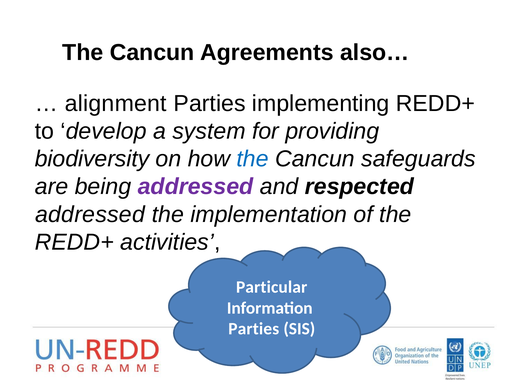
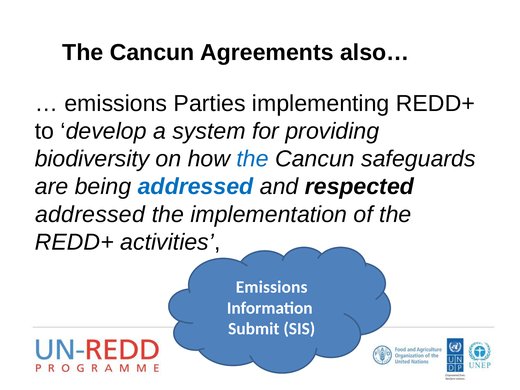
alignment at (116, 103): alignment -> emissions
addressed at (196, 187) colour: purple -> blue
Particular at (272, 287): Particular -> Emissions
Parties at (254, 329): Parties -> Submit
